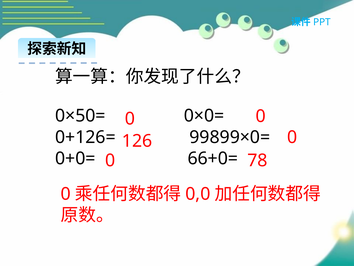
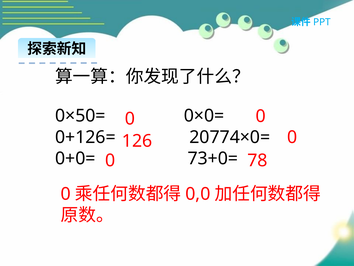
99899×0=: 99899×0= -> 20774×0=
66+0=: 66+0= -> 73+0=
